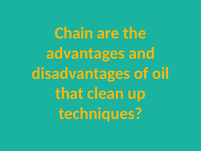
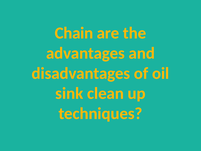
that: that -> sink
